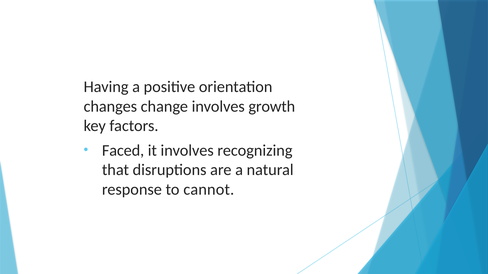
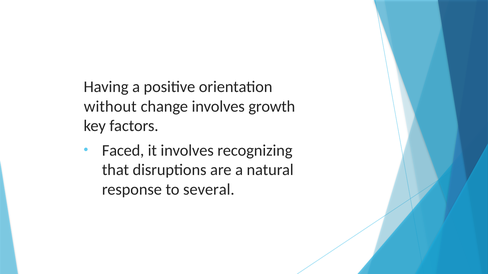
changes: changes -> without
cannot: cannot -> several
